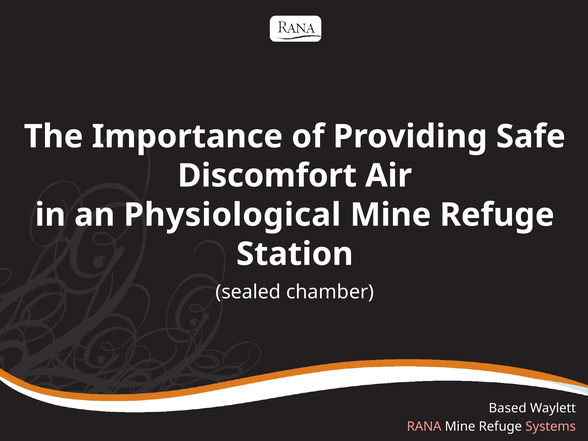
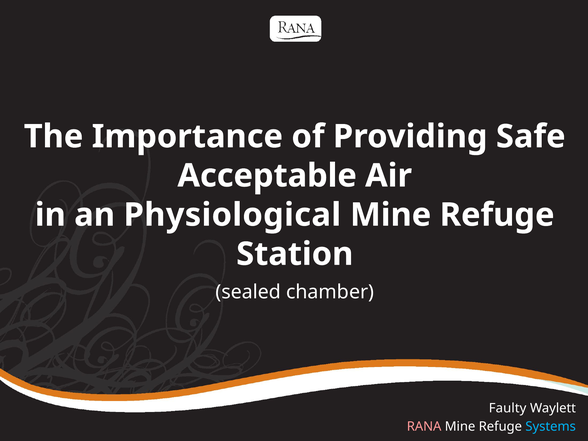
Discomfort: Discomfort -> Acceptable
Based: Based -> Faulty
Systems colour: pink -> light blue
